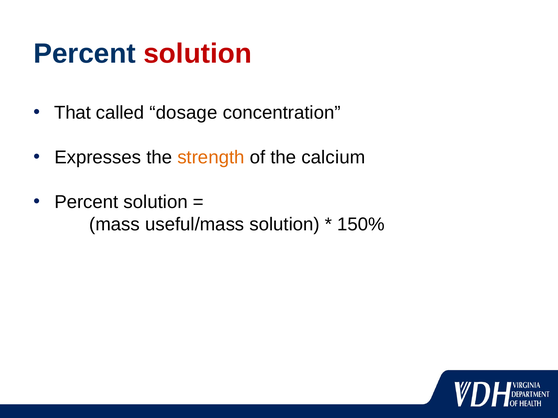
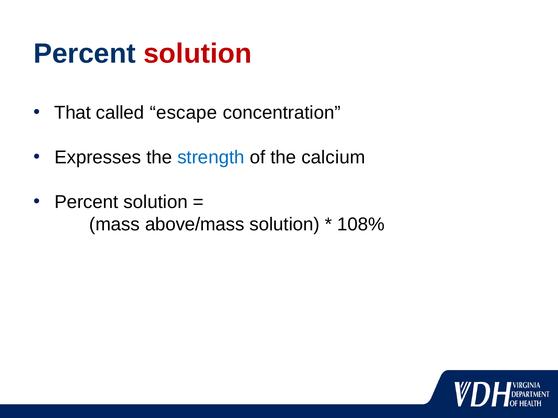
dosage: dosage -> escape
strength colour: orange -> blue
useful/mass: useful/mass -> above/mass
150%: 150% -> 108%
